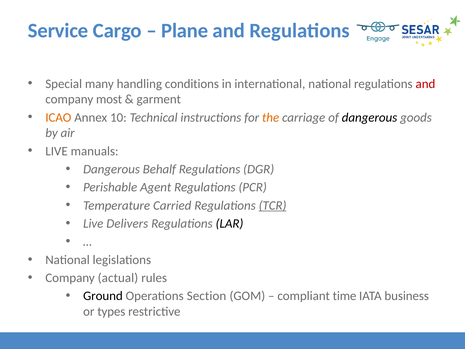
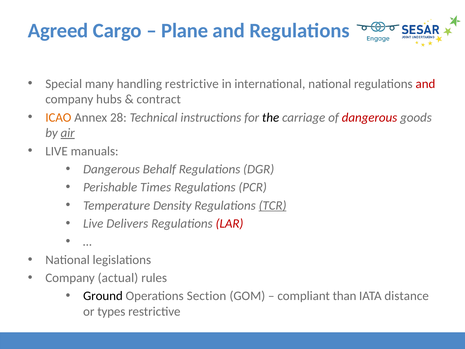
Service: Service -> Agreed
handling conditions: conditions -> restrictive
most: most -> hubs
garment: garment -> contract
10: 10 -> 28
the colour: orange -> black
dangerous at (370, 117) colour: black -> red
air underline: none -> present
Agent: Agent -> Times
Carried: Carried -> Density
LAR colour: black -> red
time: time -> than
business: business -> distance
